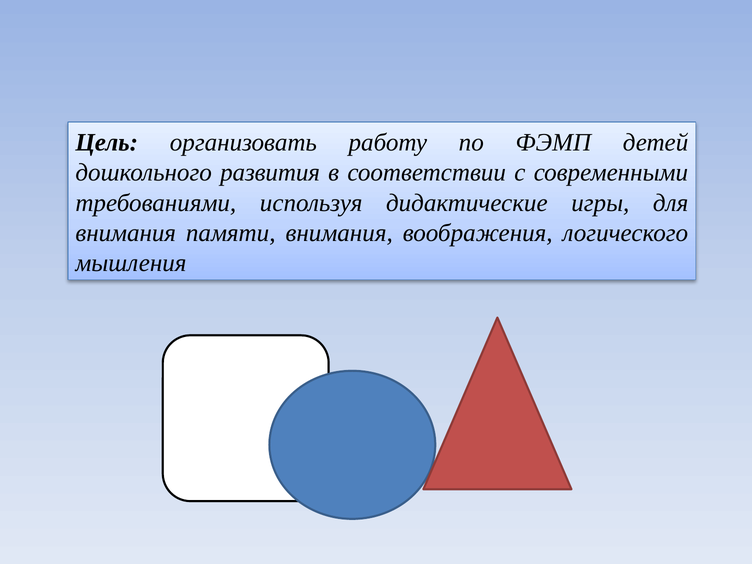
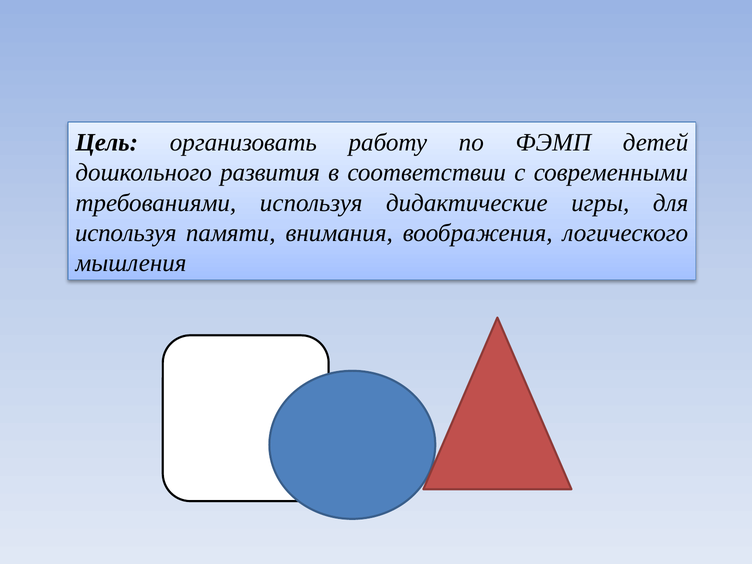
внимания at (126, 233): внимания -> используя
